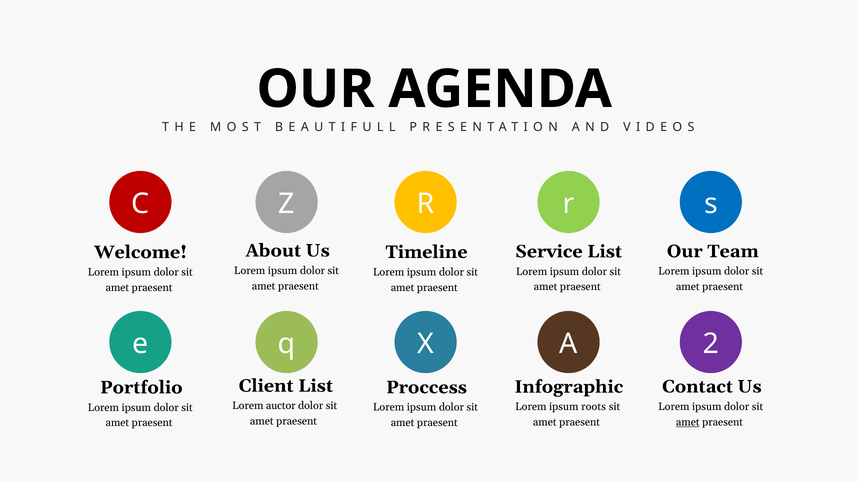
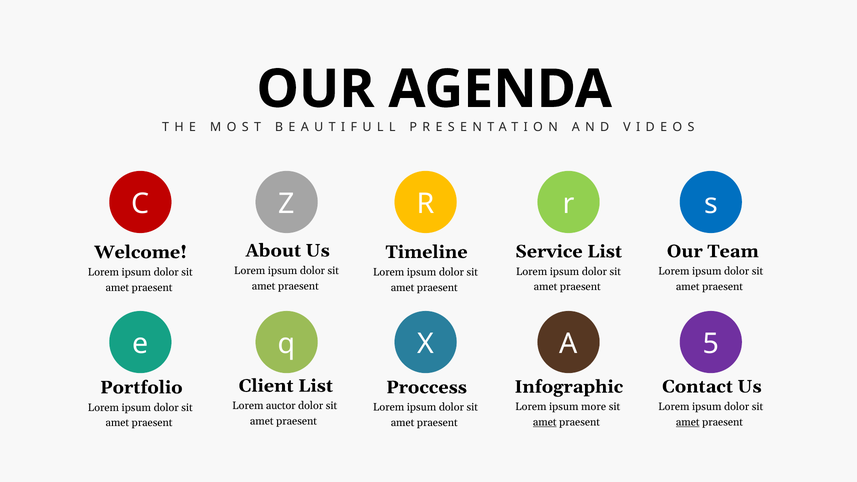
2: 2 -> 5
roots: roots -> more
amet at (545, 422) underline: none -> present
